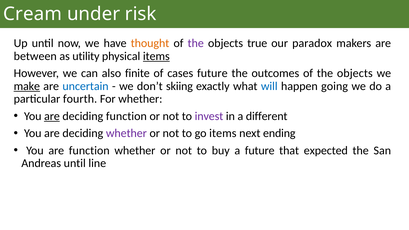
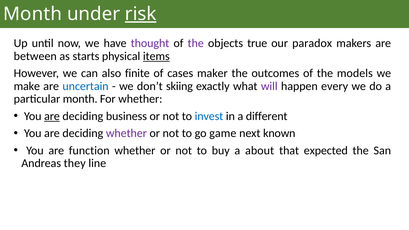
Cream at (33, 14): Cream -> Month
risk underline: none -> present
thought colour: orange -> purple
utility: utility -> starts
cases future: future -> maker
outcomes of the objects: objects -> models
make underline: present -> none
will colour: blue -> purple
going: going -> every
particular fourth: fourth -> month
deciding function: function -> business
invest colour: purple -> blue
go items: items -> game
ending: ending -> known
a future: future -> about
Andreas until: until -> they
